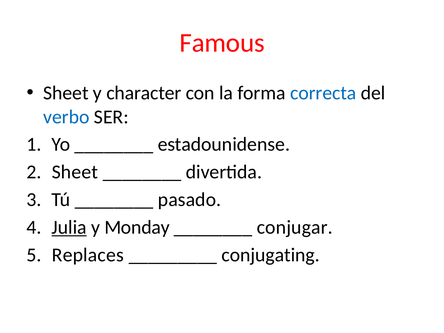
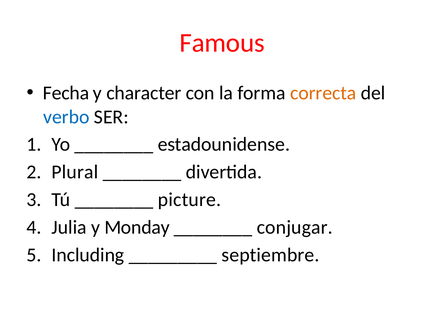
Sheet at (66, 93): Sheet -> Fecha
correcta colour: blue -> orange
Sheet at (75, 172): Sheet -> Plural
pasado: pasado -> picture
Julia underline: present -> none
Replaces: Replaces -> Including
conjugating: conjugating -> septiembre
